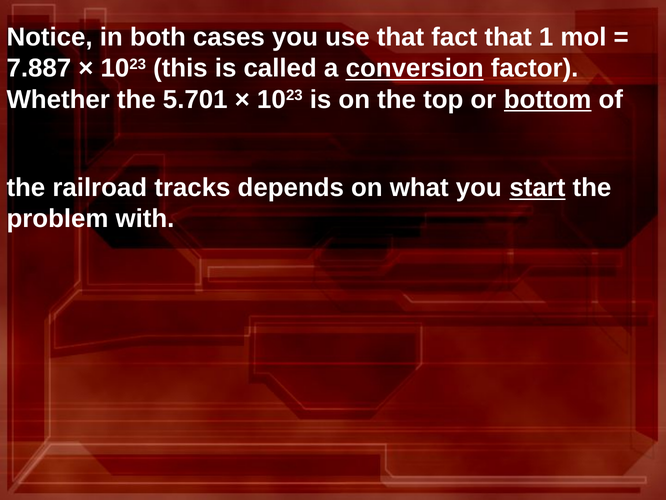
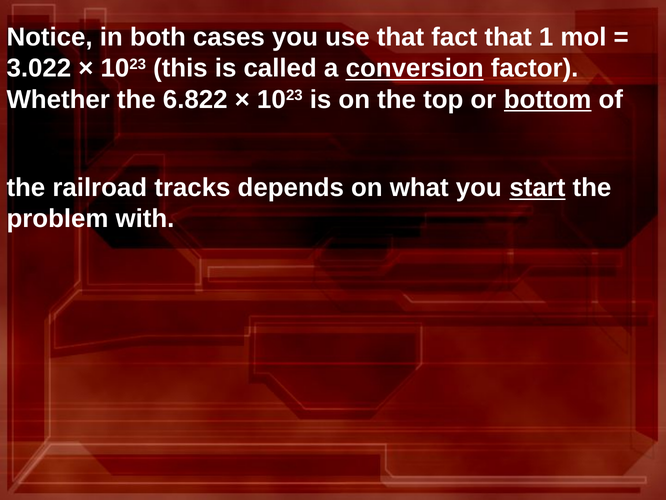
7.887: 7.887 -> 3.022
5.701: 5.701 -> 6.822
